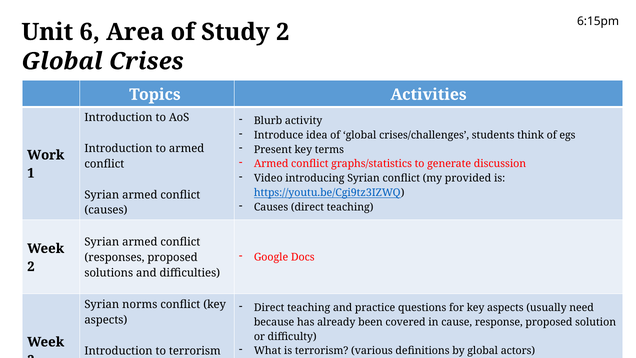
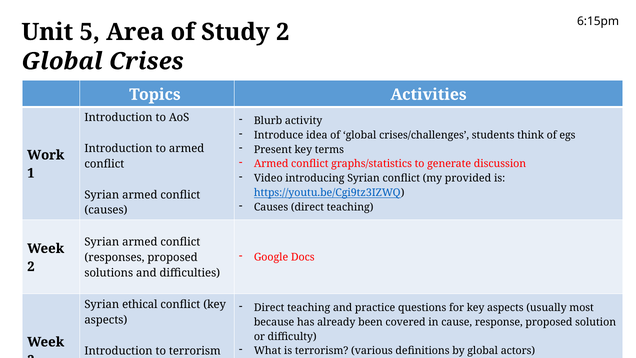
6: 6 -> 5
norms: norms -> ethical
need: need -> most
